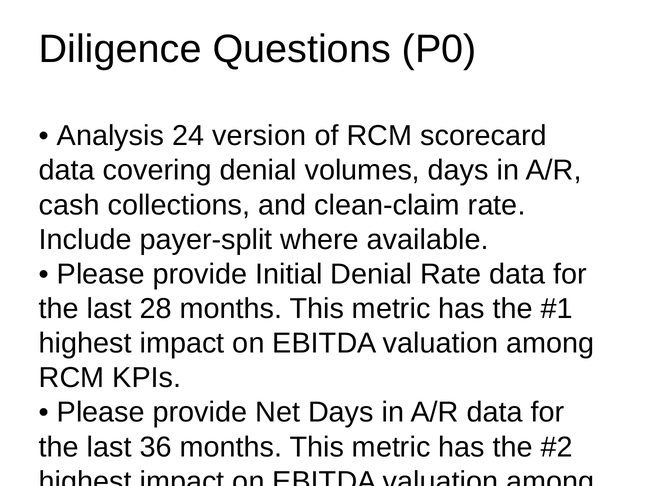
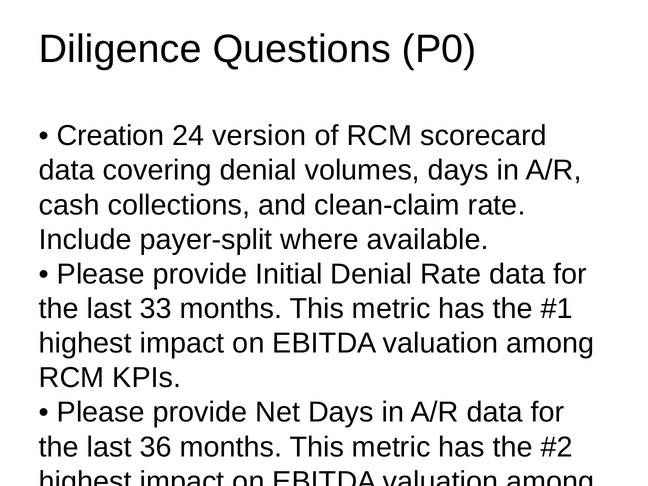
Analysis: Analysis -> Creation
28: 28 -> 33
